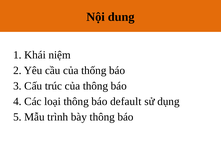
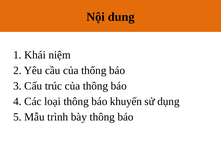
default: default -> khuyến
